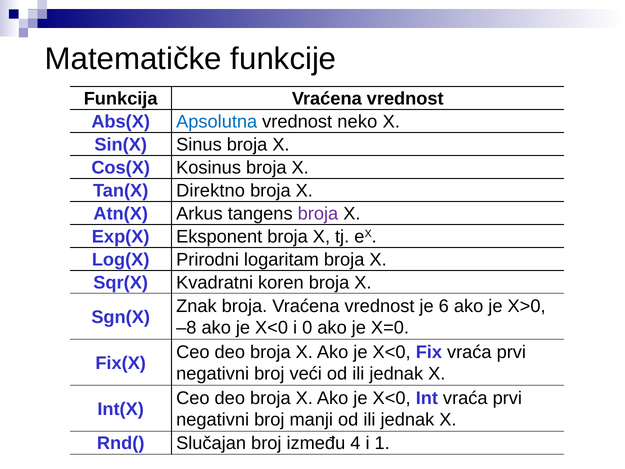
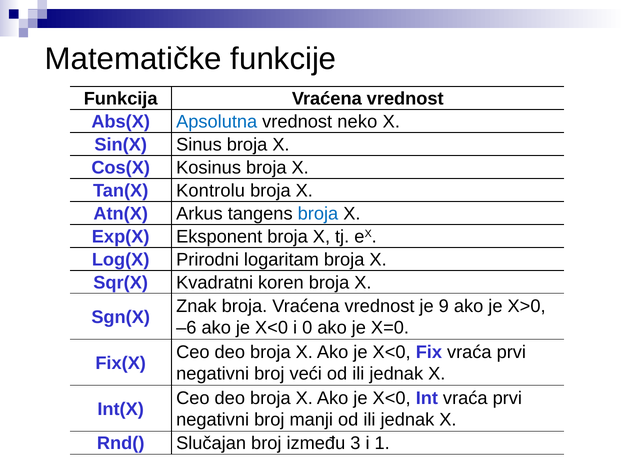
Direktno: Direktno -> Kontrolu
broja at (318, 214) colour: purple -> blue
6: 6 -> 9
–8: –8 -> –6
4: 4 -> 3
